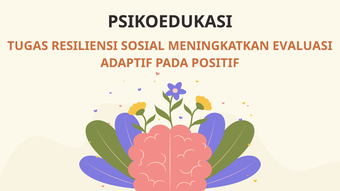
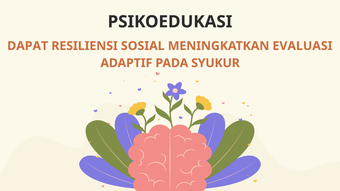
TUGAS: TUGAS -> DAPAT
POSITIF: POSITIF -> SYUKUR
